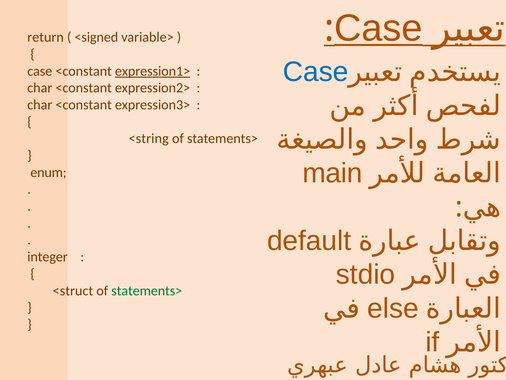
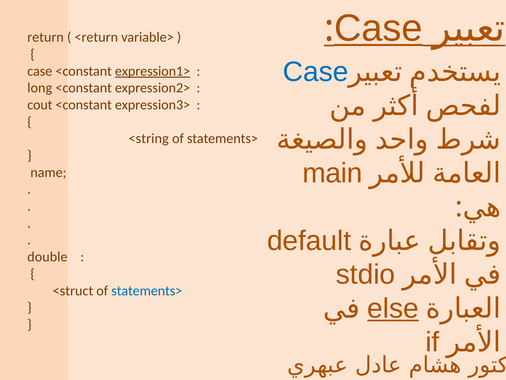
<signed: <signed -> <return
char at (40, 88): char -> long
char at (40, 105): char -> cout
enum: enum -> name
integer: integer -> double
statements> at (147, 290) colour: green -> blue
else underline: none -> present
